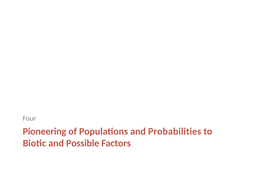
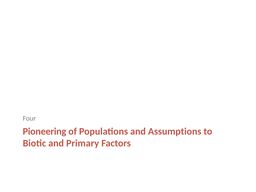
Probabilities: Probabilities -> Assumptions
Possible: Possible -> Primary
